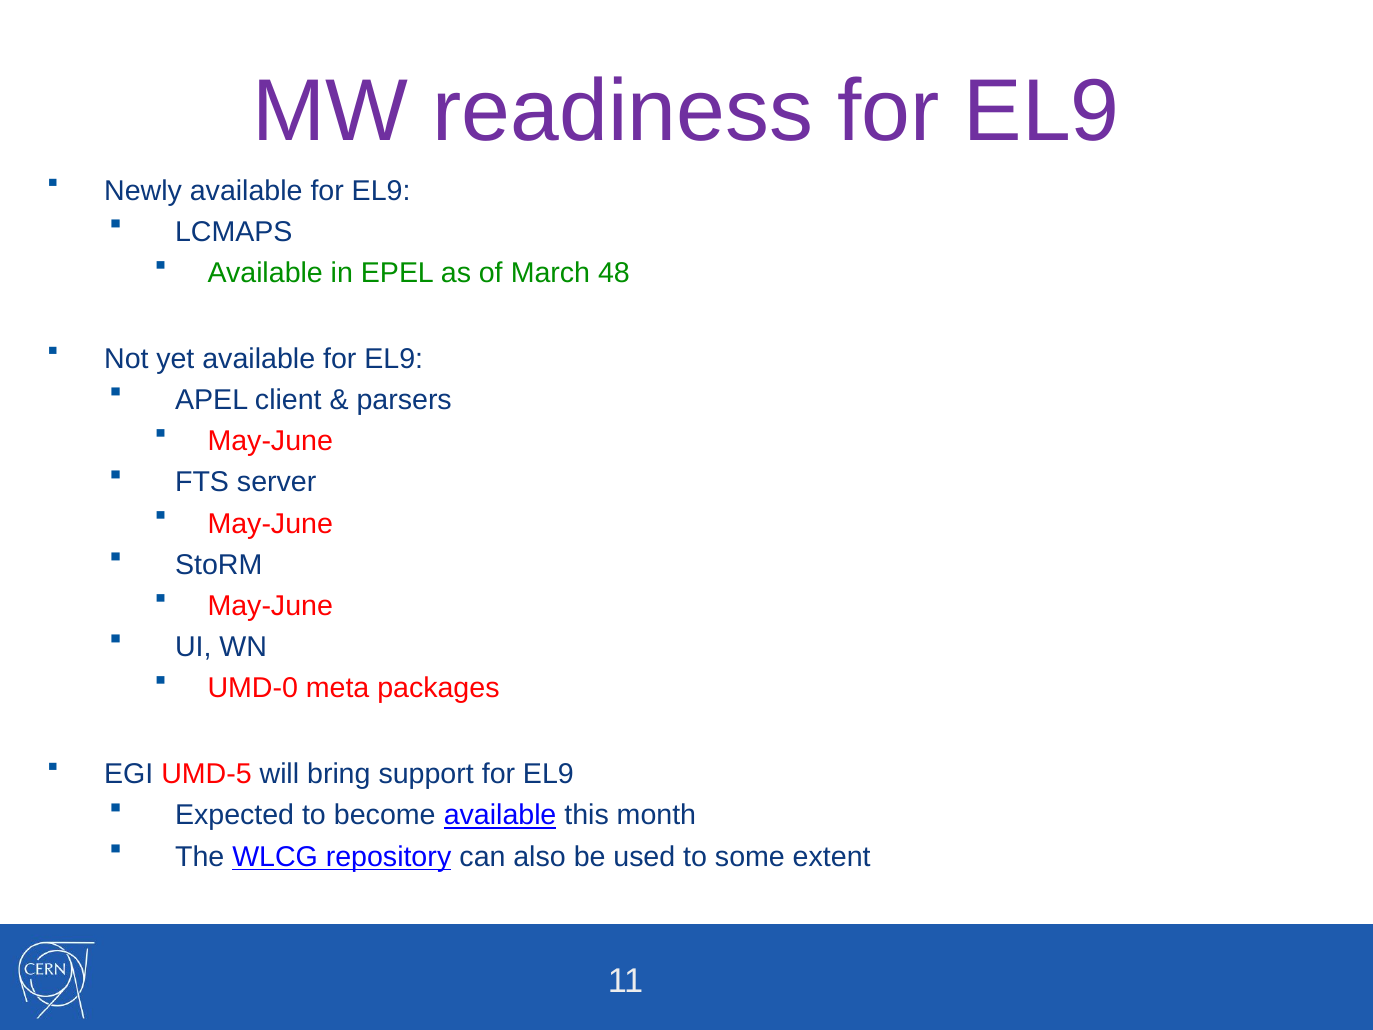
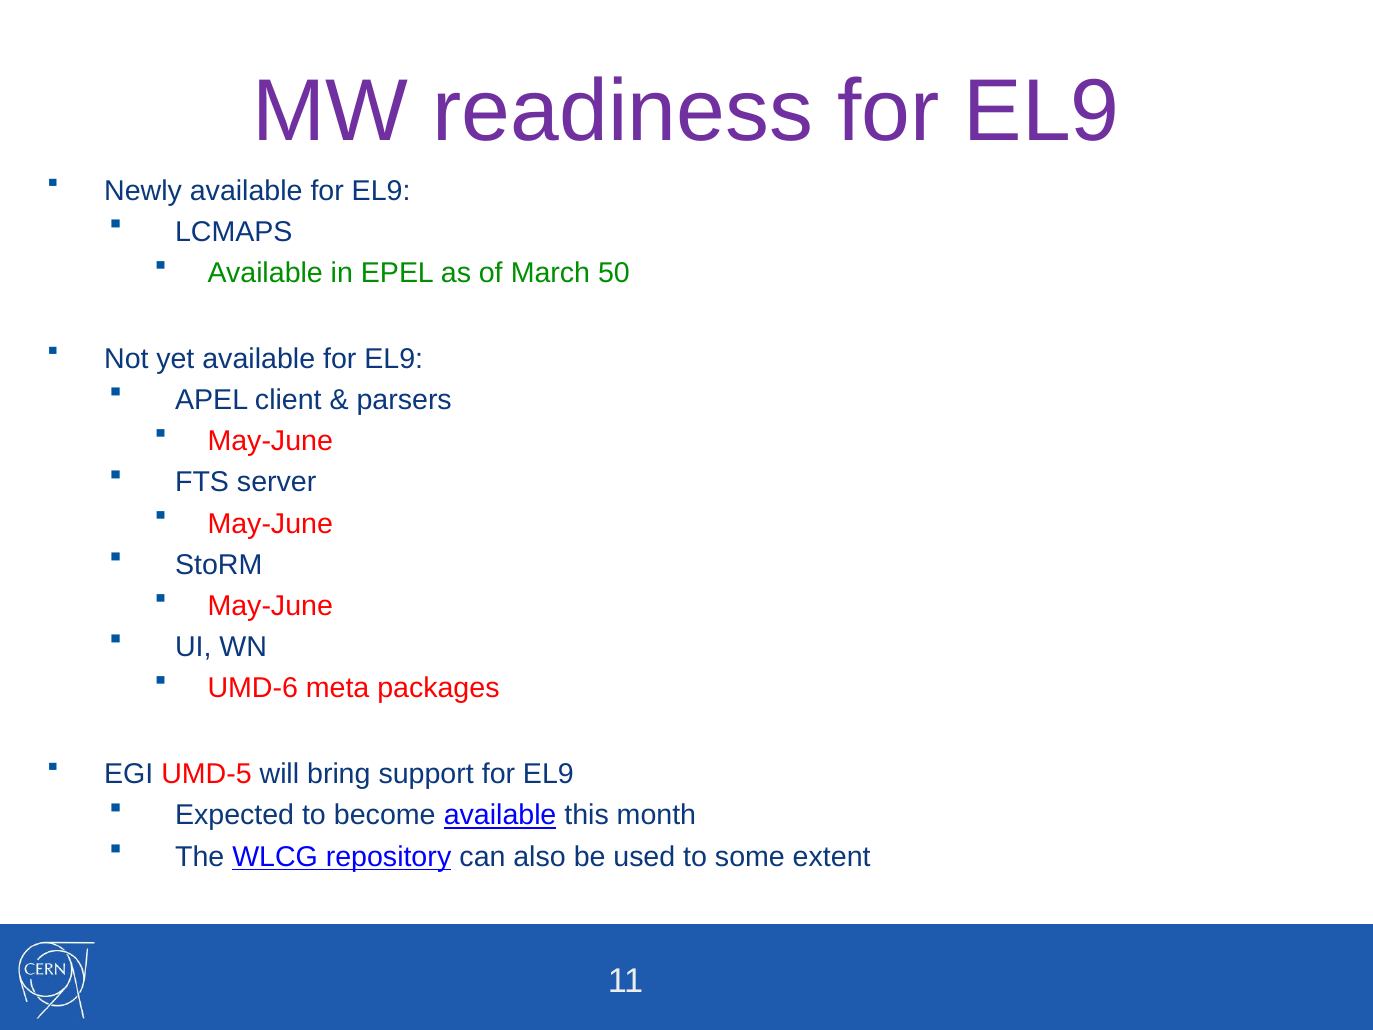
48: 48 -> 50
UMD-0: UMD-0 -> UMD-6
